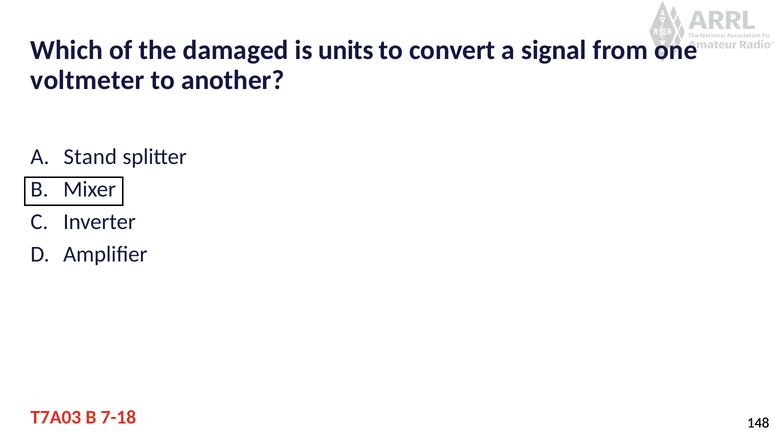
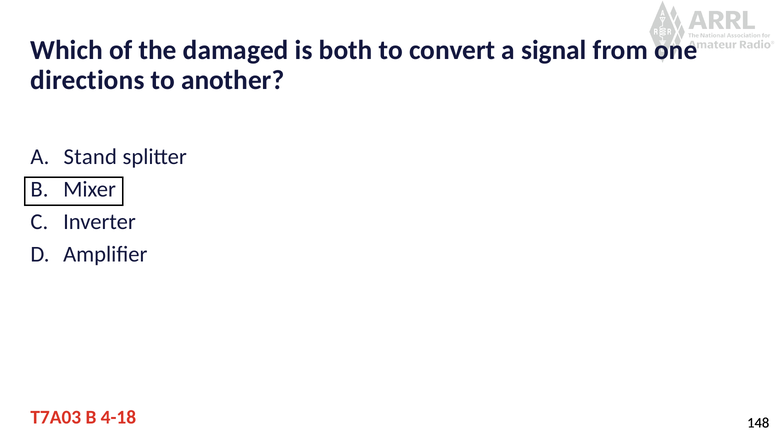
units: units -> both
voltmeter: voltmeter -> directions
7-18: 7-18 -> 4-18
